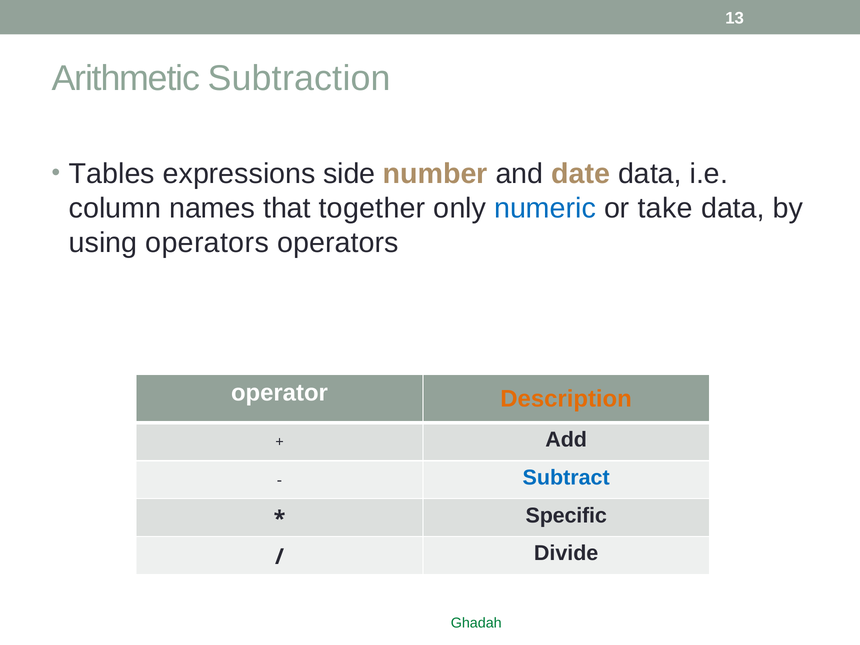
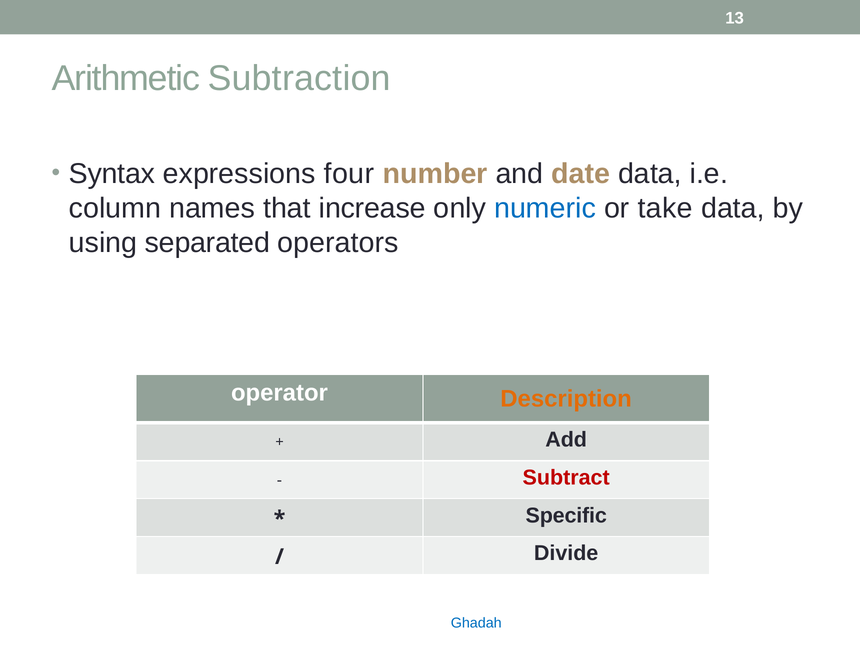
Tables: Tables -> Syntax
side: side -> four
together: together -> increase
using operators: operators -> separated
Subtract colour: blue -> red
Ghadah colour: green -> blue
